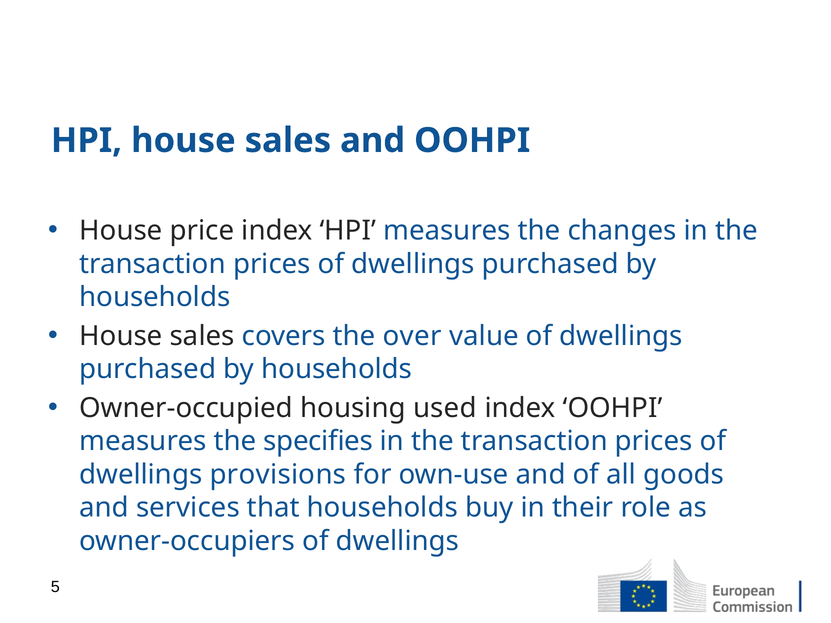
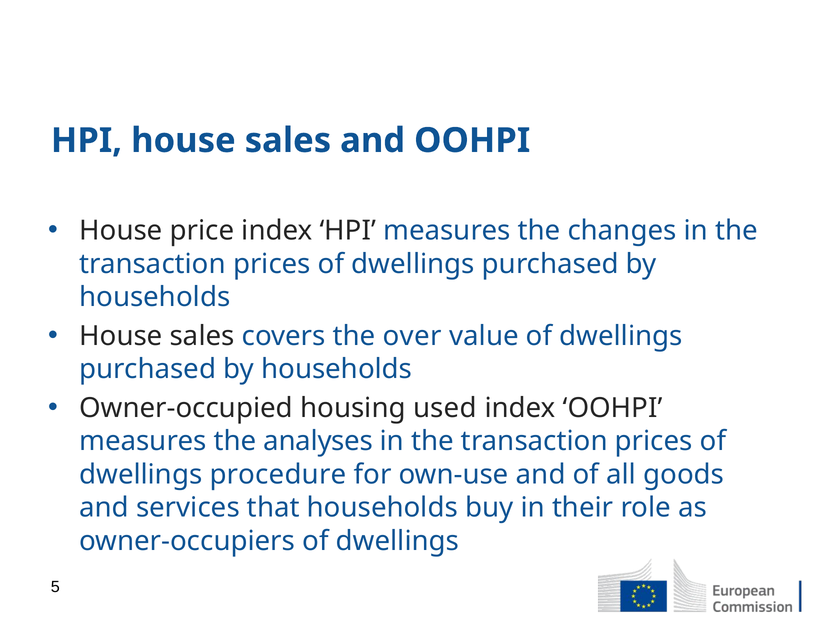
specifies: specifies -> analyses
provisions: provisions -> procedure
